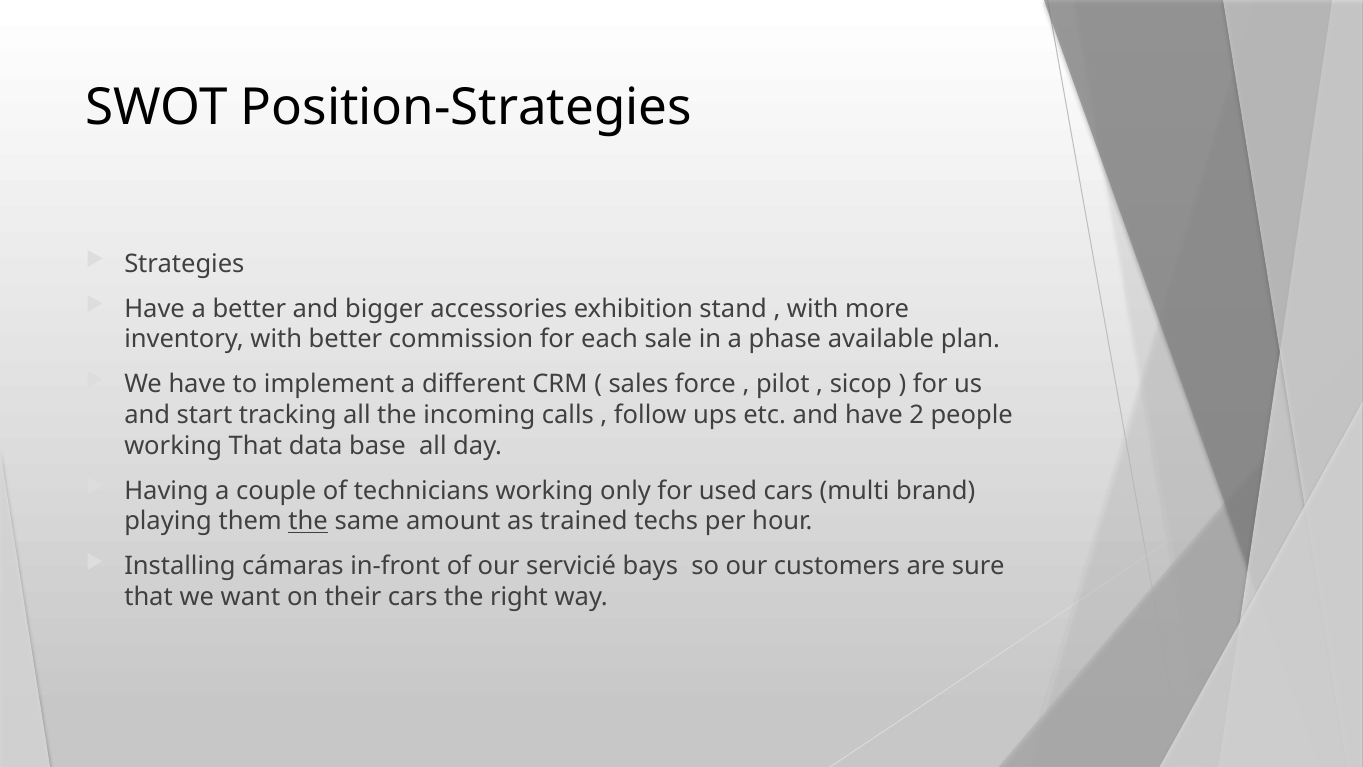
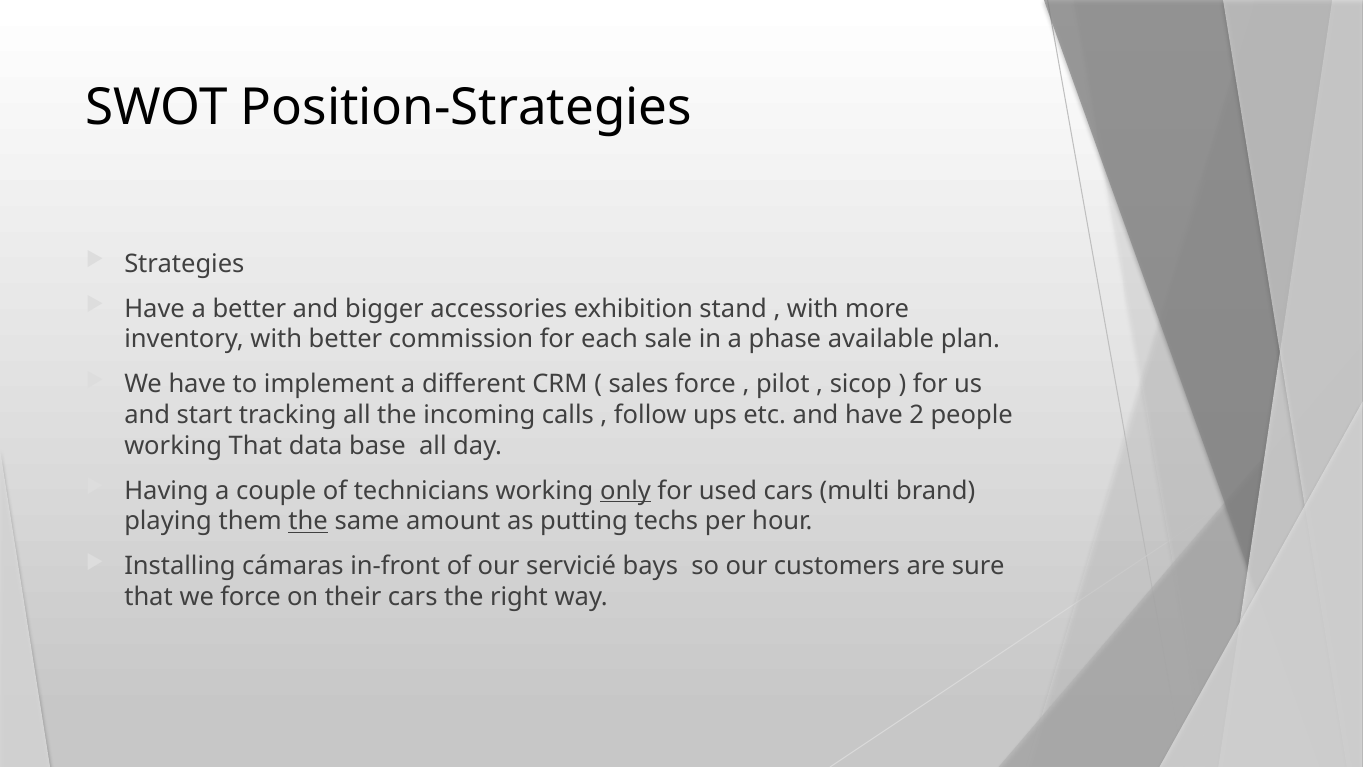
only underline: none -> present
trained: trained -> putting
we want: want -> force
